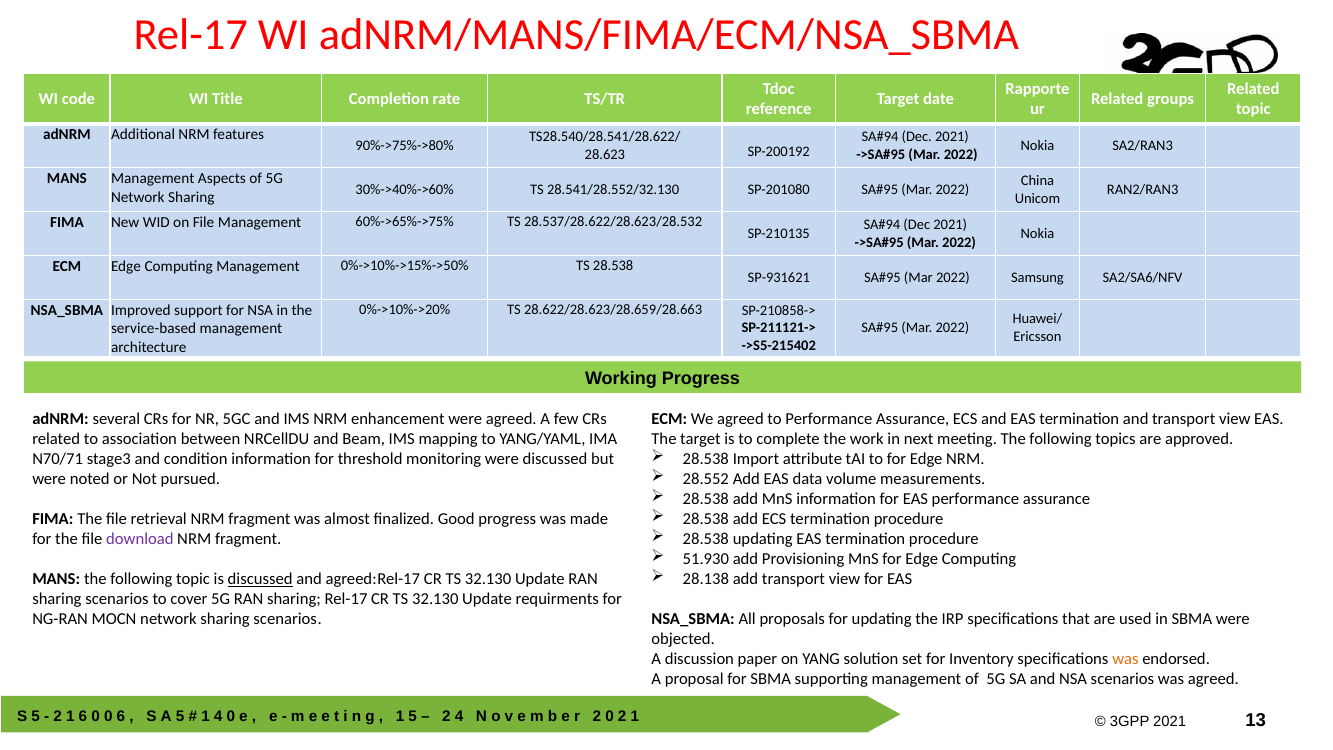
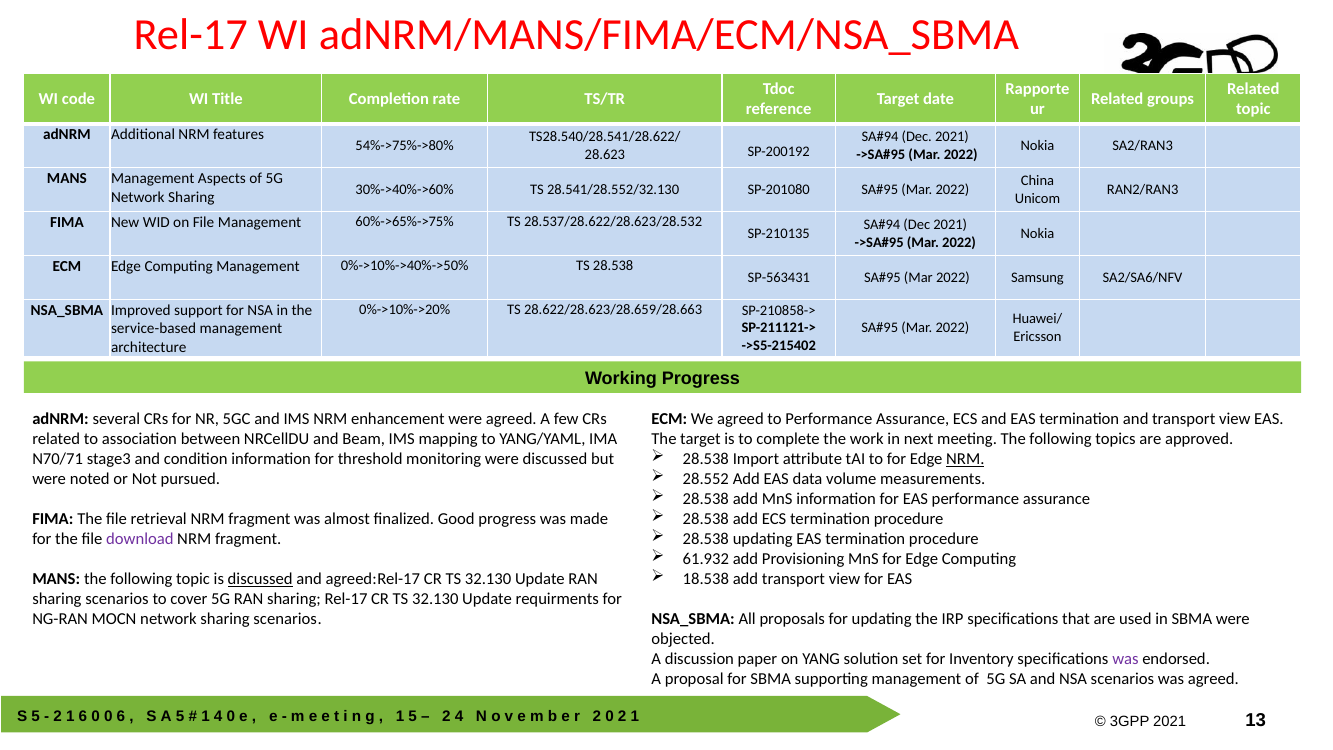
90%->75%->80%: 90%->75%->80% -> 54%->75%->80%
0%->10%->15%->50%: 0%->10%->15%->50% -> 0%->10%->40%->50%
SP-931621: SP-931621 -> SP-563431
NRM at (965, 459) underline: none -> present
51.930: 51.930 -> 61.932
28.138: 28.138 -> 18.538
was at (1125, 659) colour: orange -> purple
